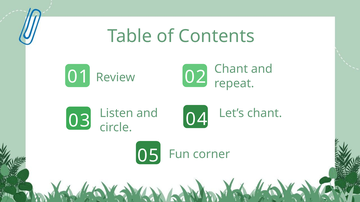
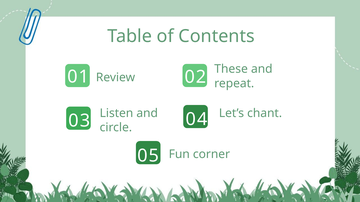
Chant at (231, 69): Chant -> These
